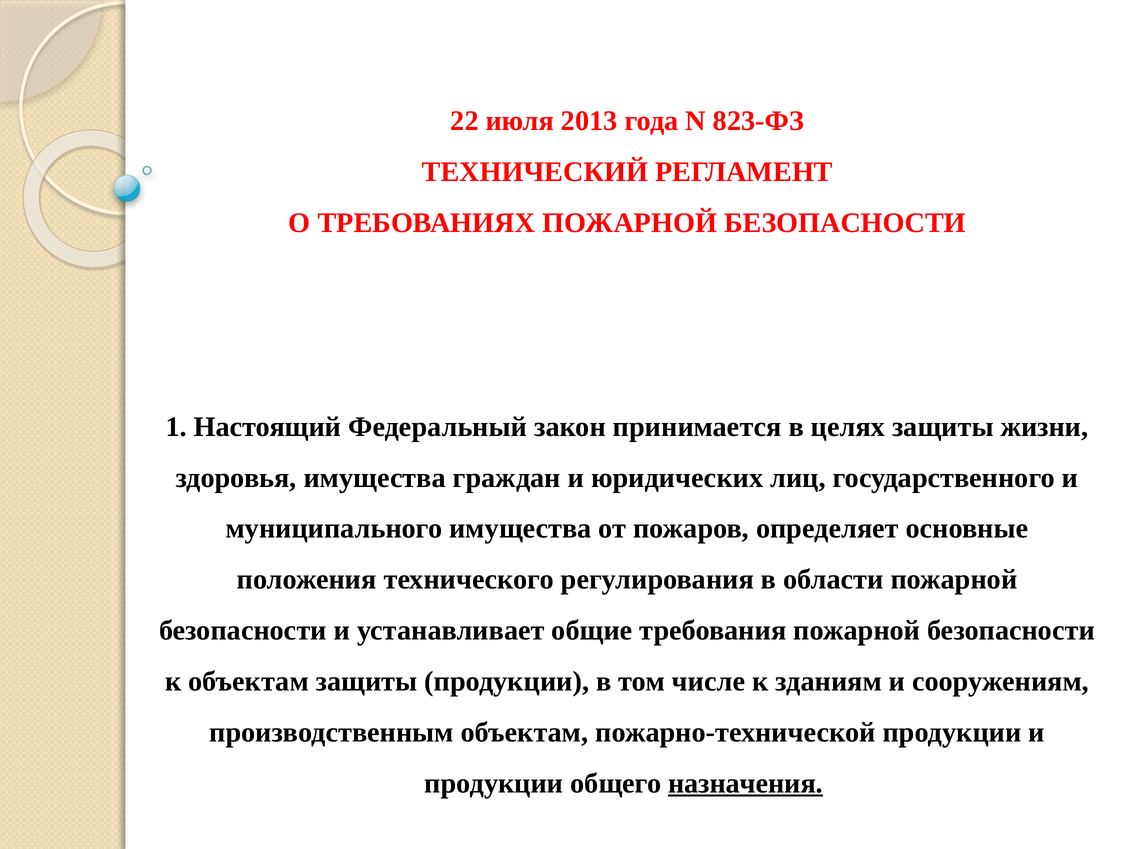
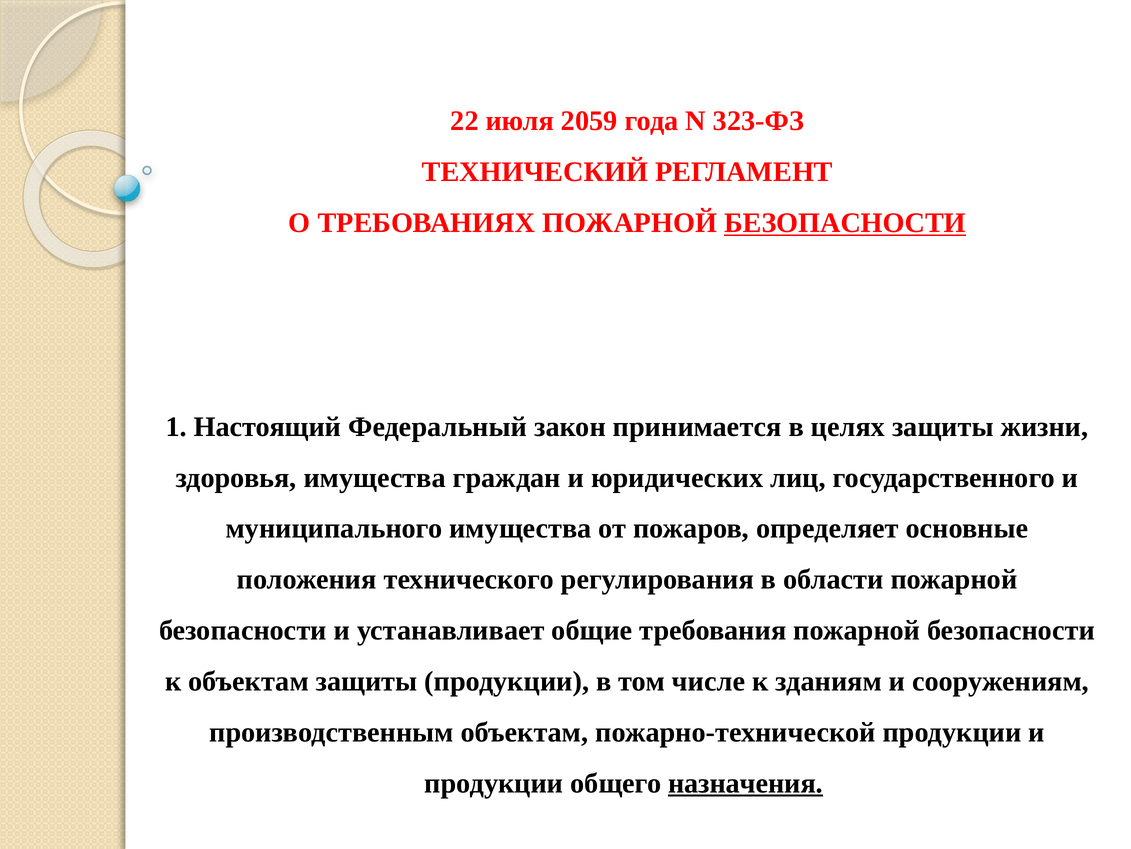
2013: 2013 -> 2059
823-ФЗ: 823-ФЗ -> 323-ФЗ
БЕЗОПАСНОСТИ at (845, 223) underline: none -> present
